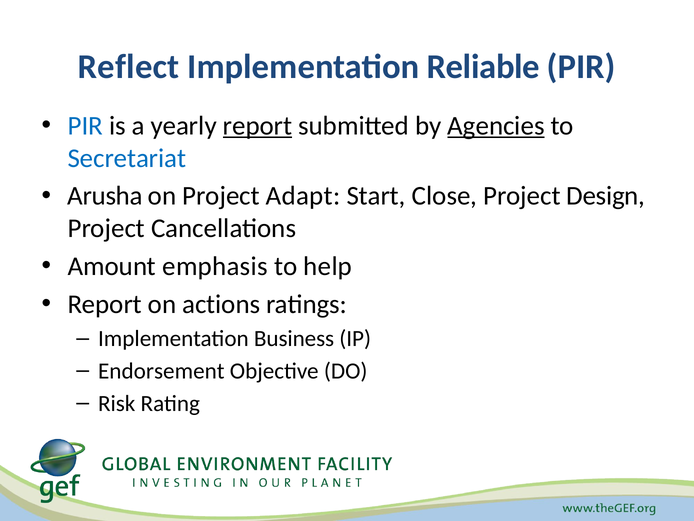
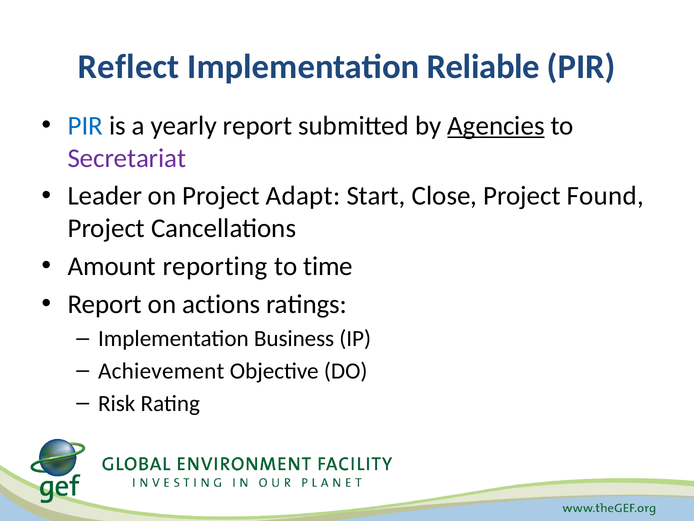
report at (257, 126) underline: present -> none
Secretariat colour: blue -> purple
Arusha: Arusha -> Leader
Design: Design -> Found
emphasis: emphasis -> reporting
help: help -> time
Endorsement: Endorsement -> Achievement
